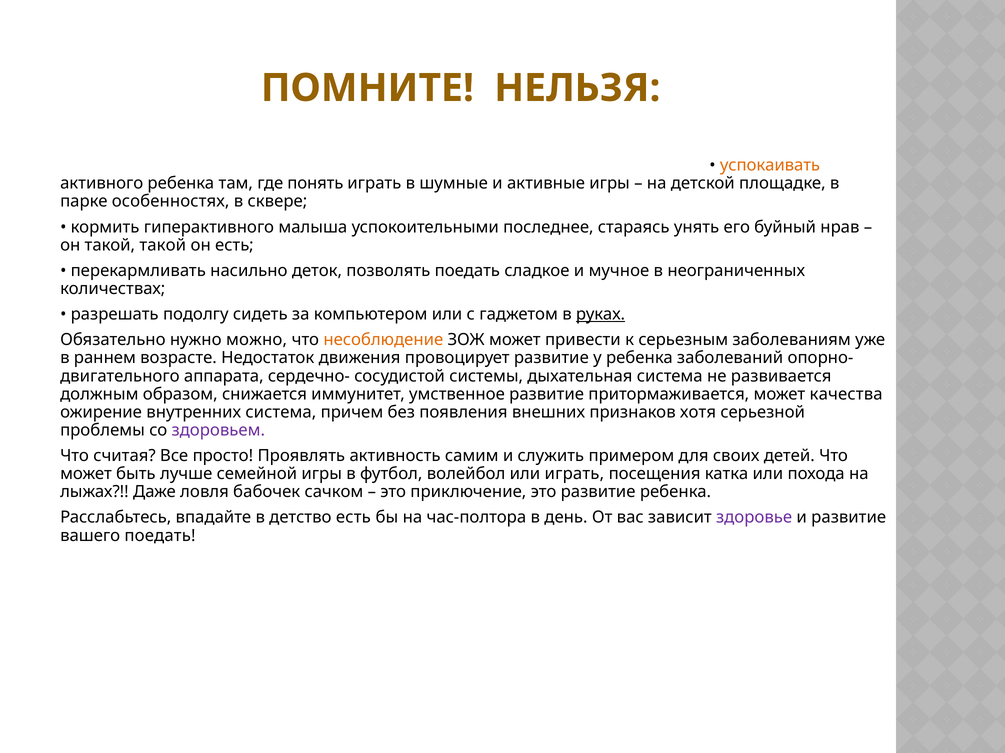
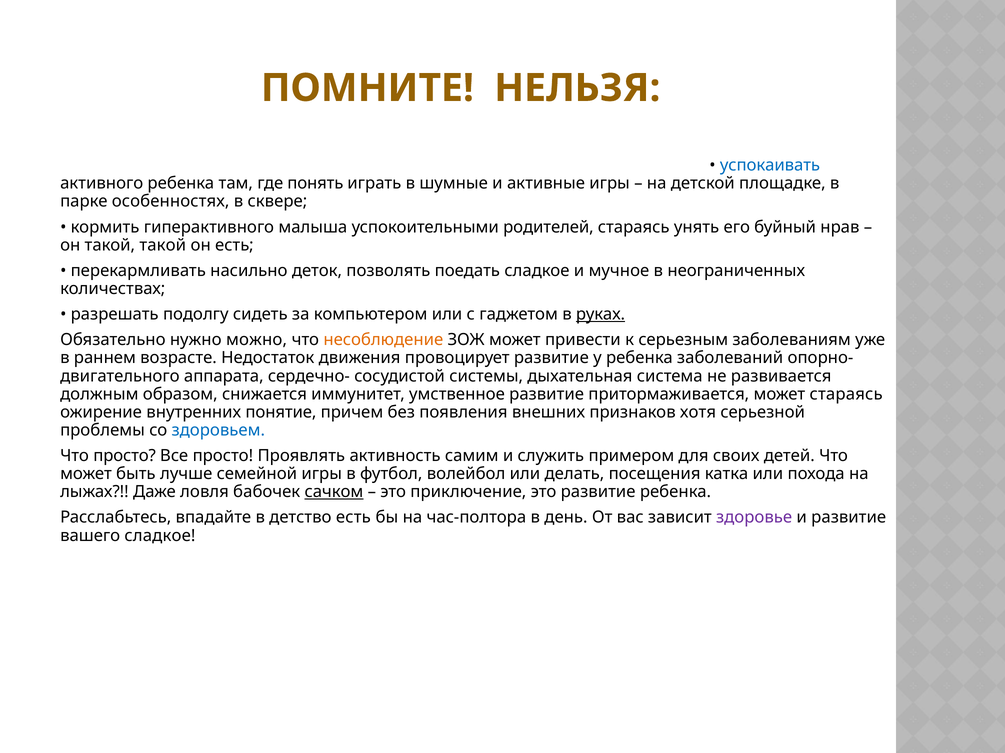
успокаивать at (770, 165) colour: orange -> blue
последнее: последнее -> родителей
может качества: качества -> стараясь
внутренних система: система -> понятие
здоровьем at (218, 431) colour: purple -> blue
Что считая: считая -> просто
или играть: играть -> делать
сачком at (334, 492) underline: none -> present
вашего поедать: поедать -> сладкое
